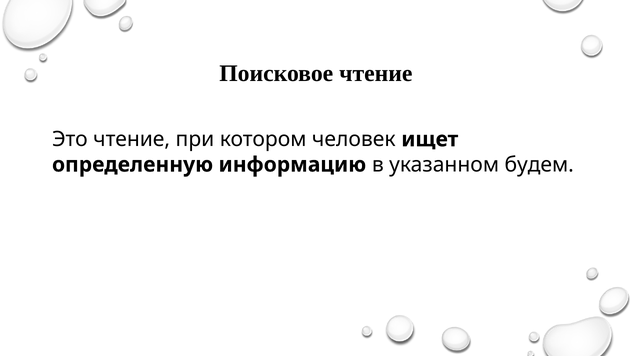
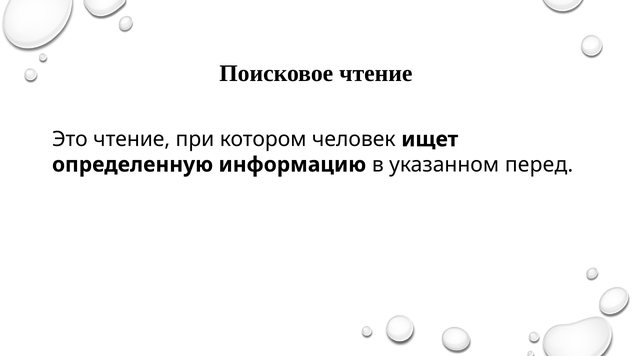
будем: будем -> перед
